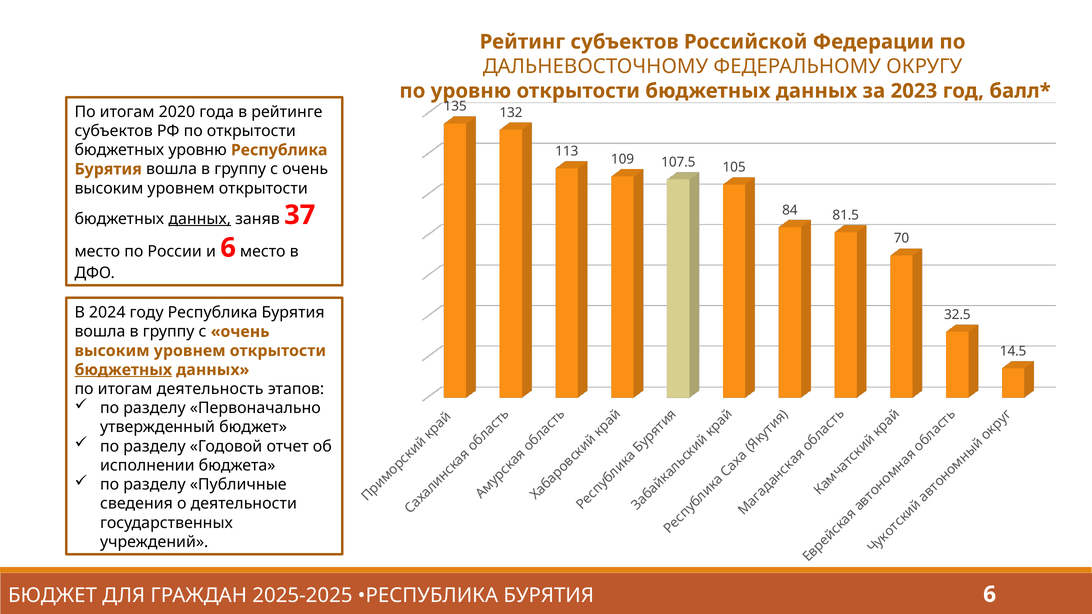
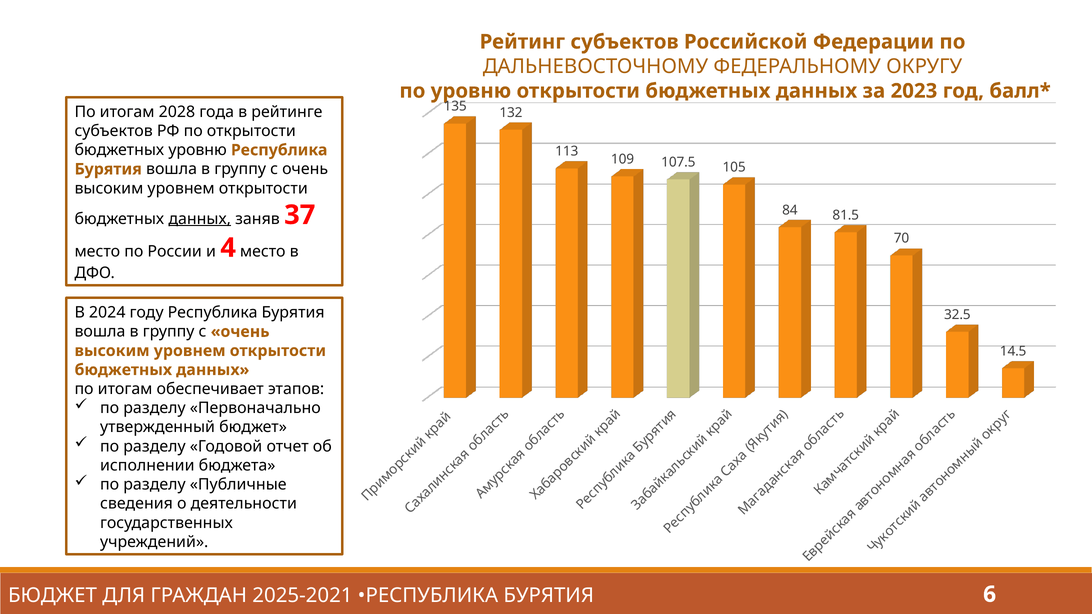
2020: 2020 -> 2028
и 6: 6 -> 4
бюджетных at (123, 370) underline: present -> none
деятельность: деятельность -> обеспечивает
2025-2025: 2025-2025 -> 2025-2021
